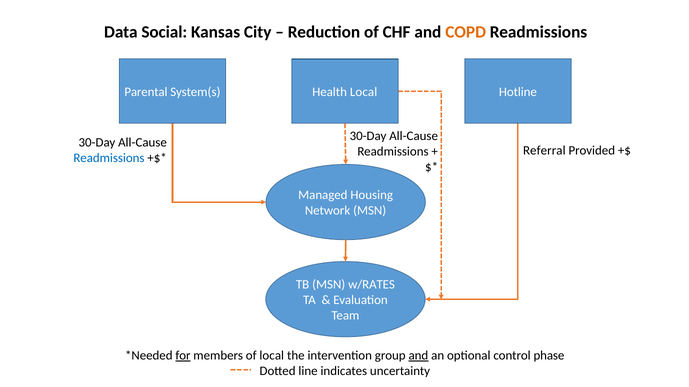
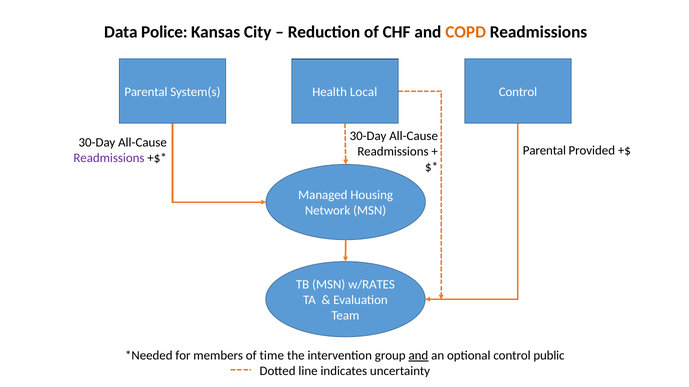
Social: Social -> Police
Hotline at (518, 92): Hotline -> Control
Referral at (544, 151): Referral -> Parental
Readmissions at (109, 158) colour: blue -> purple
for underline: present -> none
of local: local -> time
phase: phase -> public
